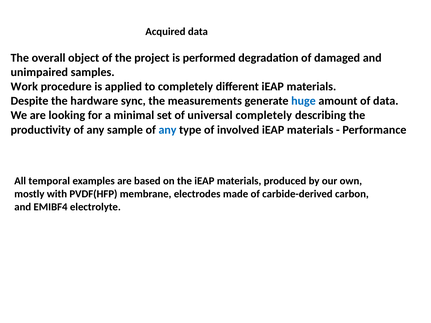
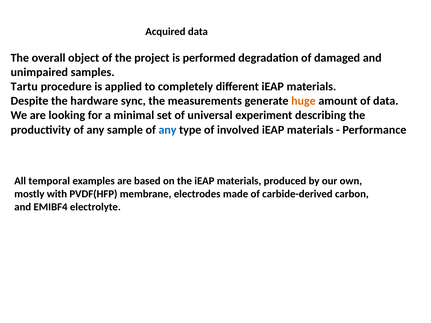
Work: Work -> Tartu
huge colour: blue -> orange
universal completely: completely -> experiment
